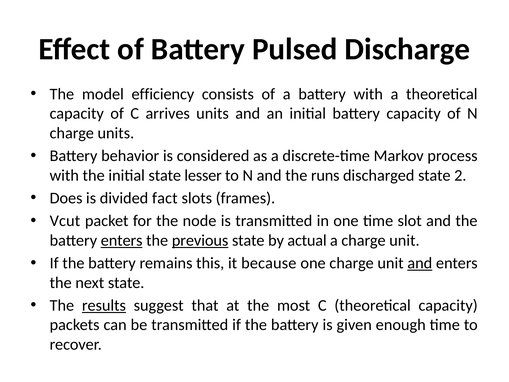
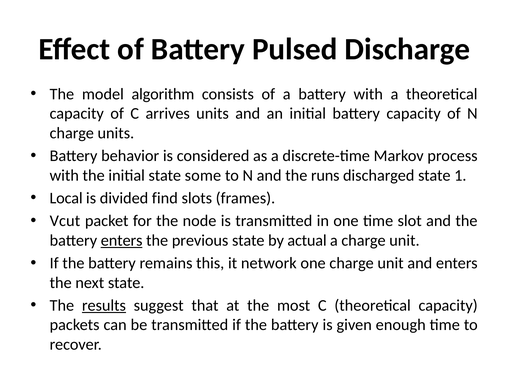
efficiency: efficiency -> algorithm
lesser: lesser -> some
2: 2 -> 1
Does: Does -> Local
fact: fact -> find
previous underline: present -> none
because: because -> network
and at (420, 263) underline: present -> none
